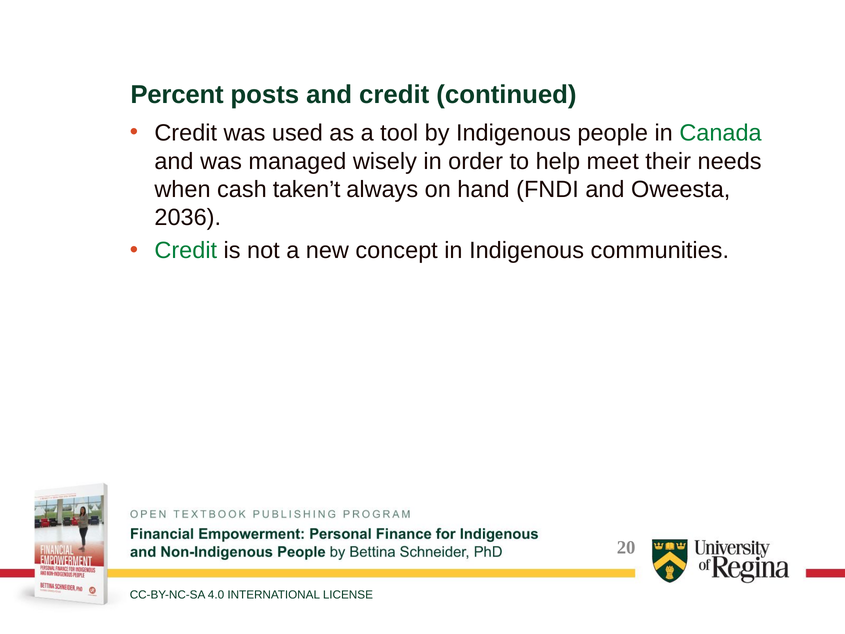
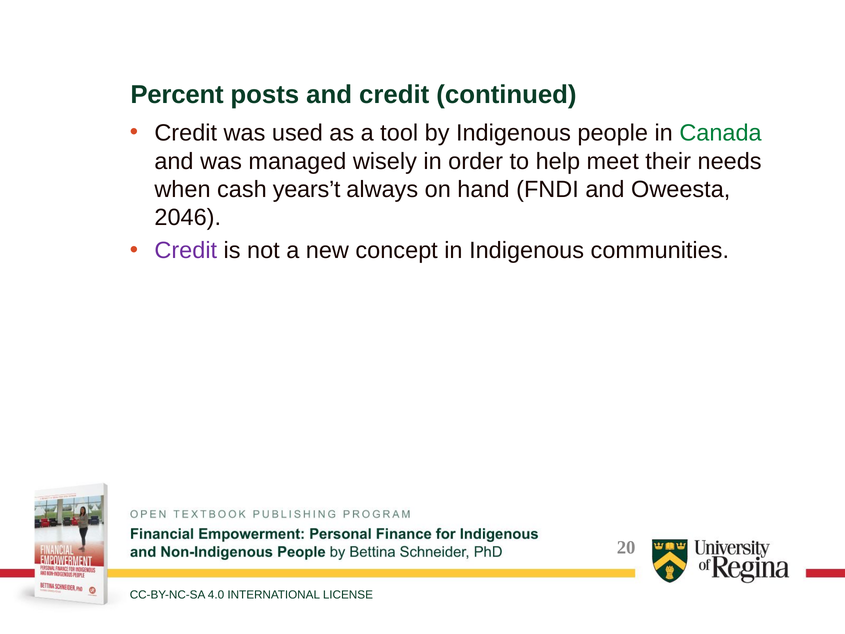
taken’t: taken’t -> years’t
2036: 2036 -> 2046
Credit at (186, 251) colour: green -> purple
